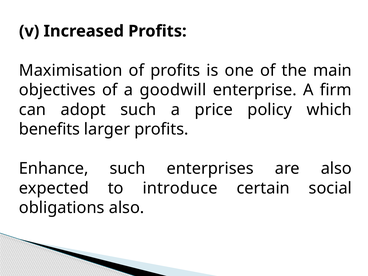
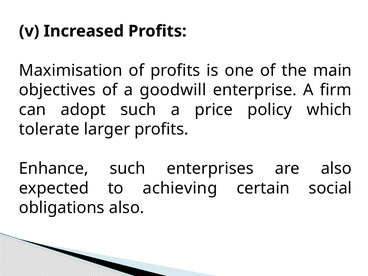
benefits: benefits -> tolerate
introduce: introduce -> achieving
